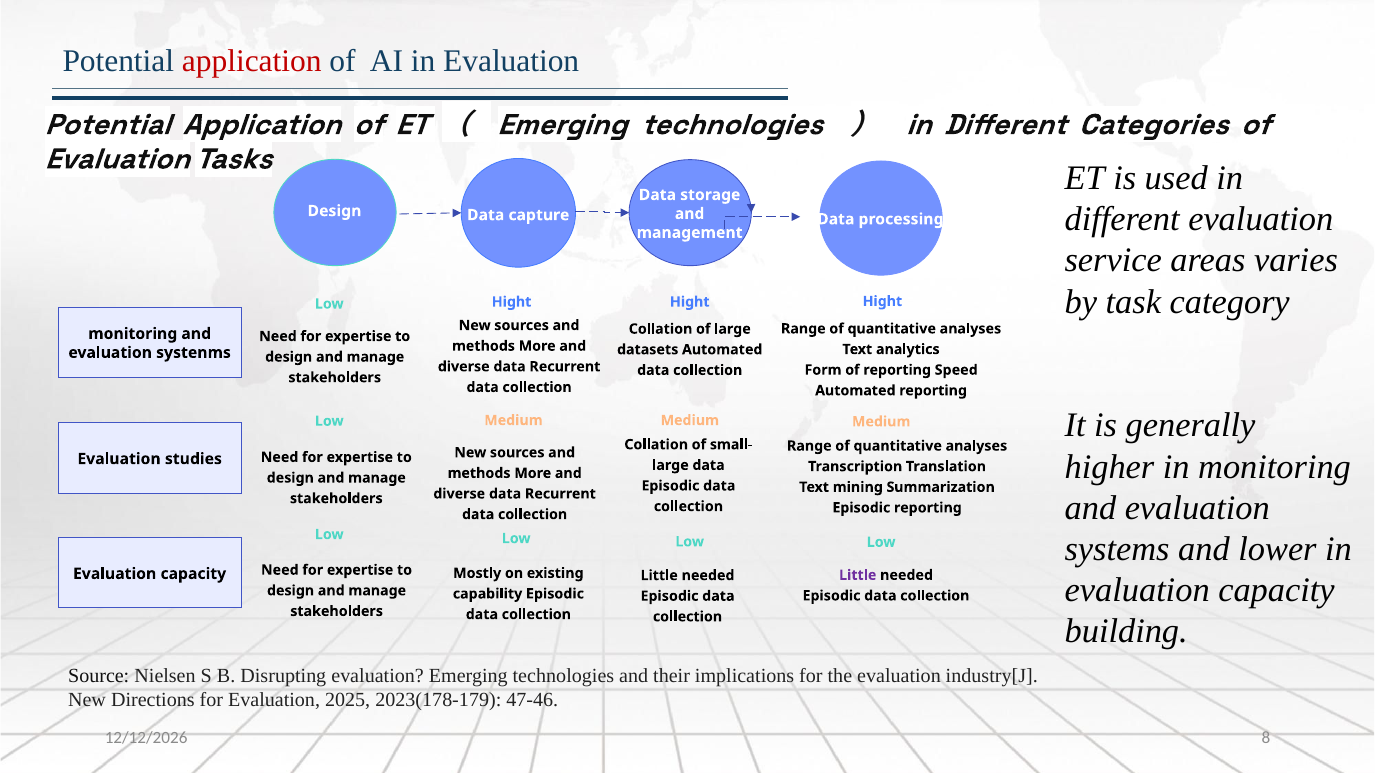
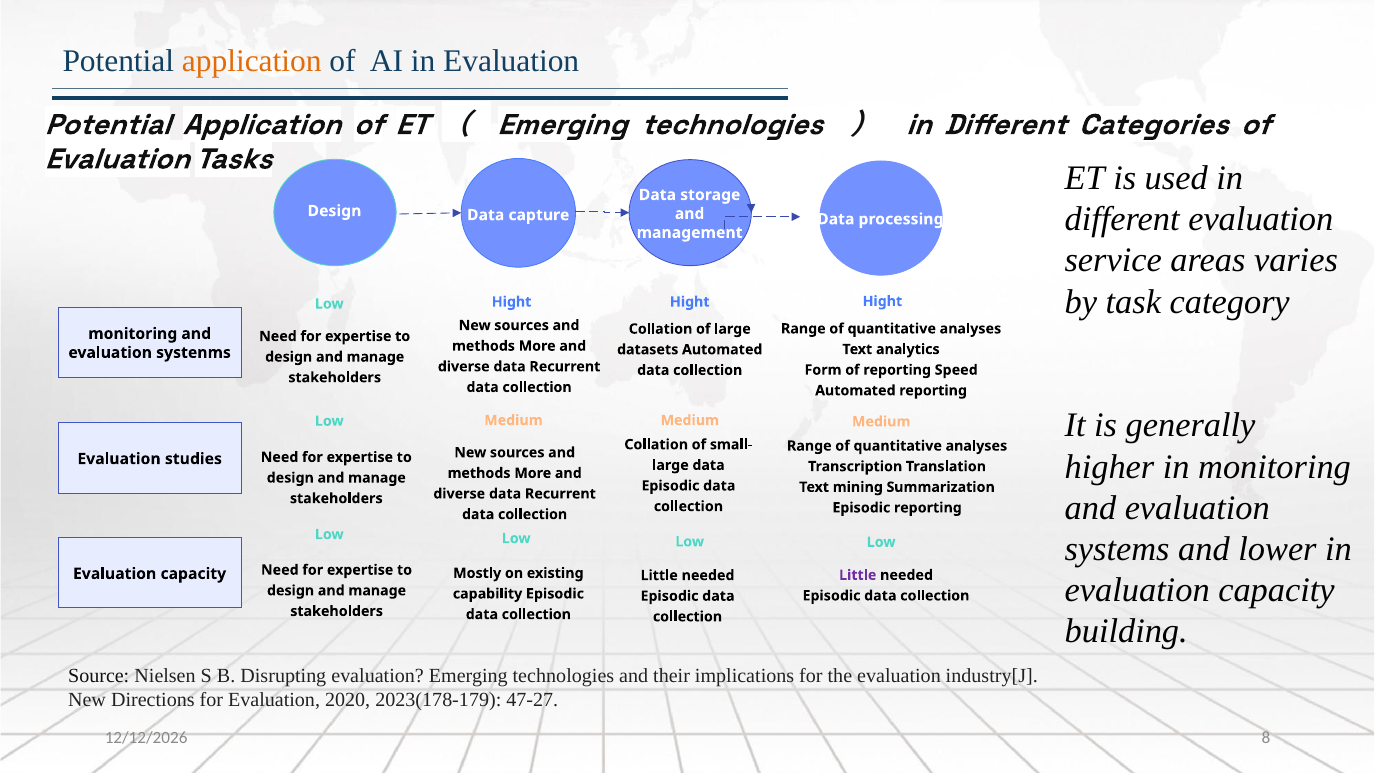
application at (252, 61) colour: red -> orange
2025: 2025 -> 2020
47-46: 47-46 -> 47-27
